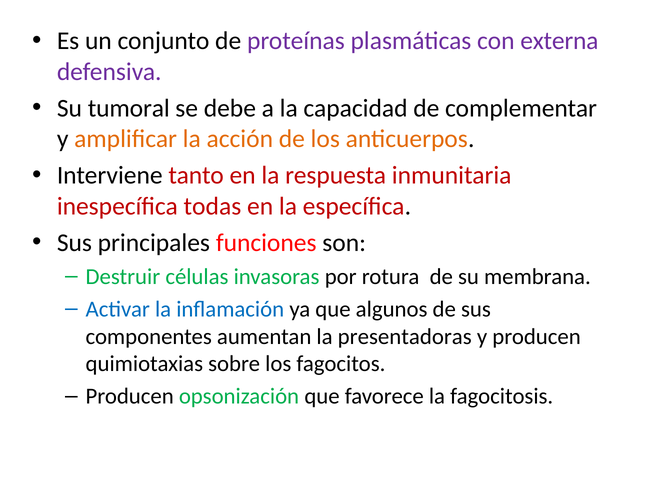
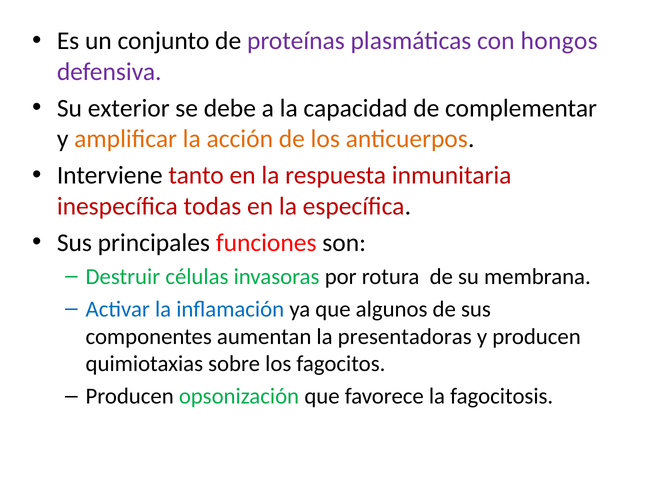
externa: externa -> hongos
tumoral: tumoral -> exterior
